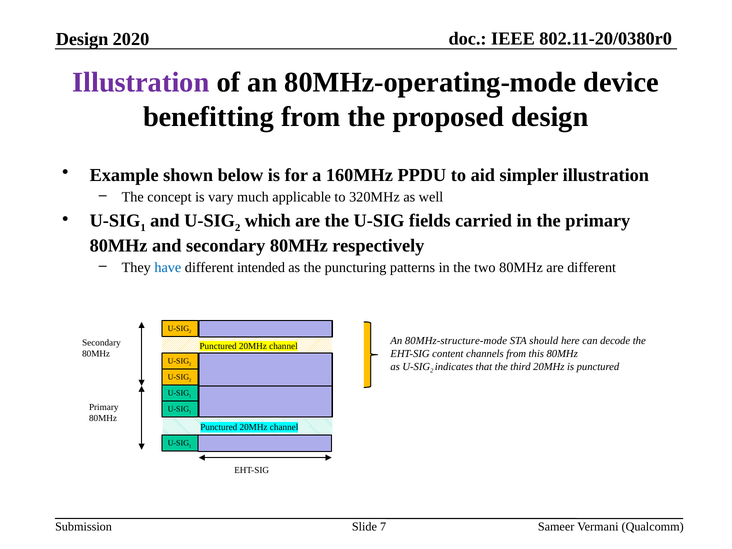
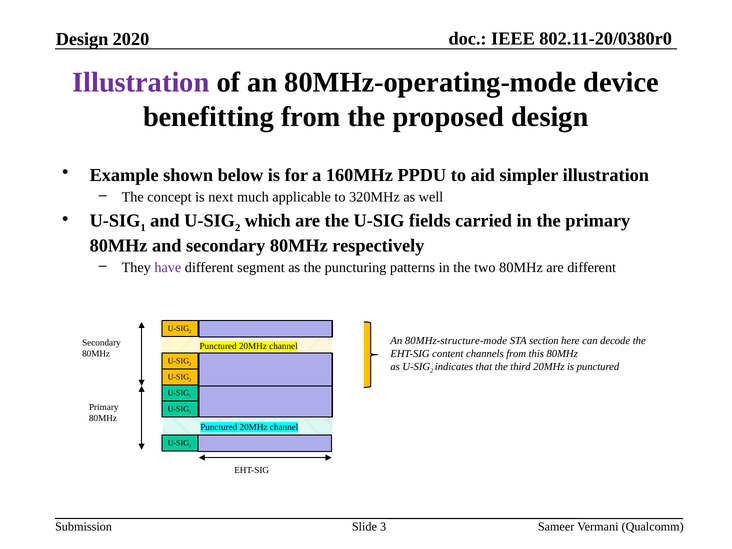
vary: vary -> next
have colour: blue -> purple
intended: intended -> segment
should: should -> section
7: 7 -> 3
